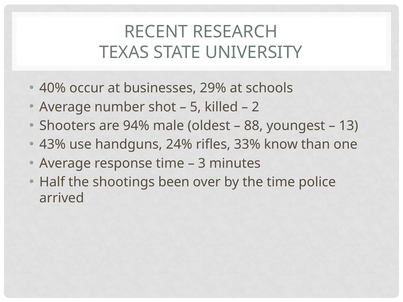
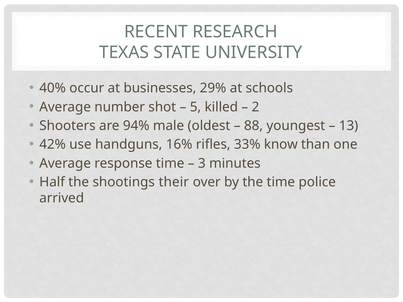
43%: 43% -> 42%
24%: 24% -> 16%
been: been -> their
